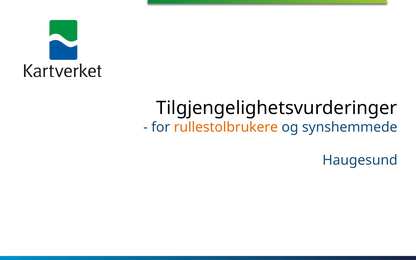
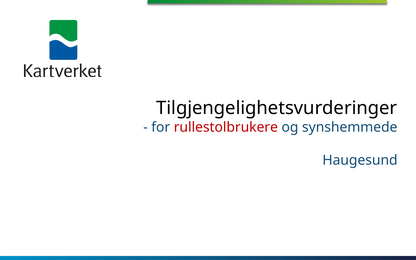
rullestolbrukere colour: orange -> red
